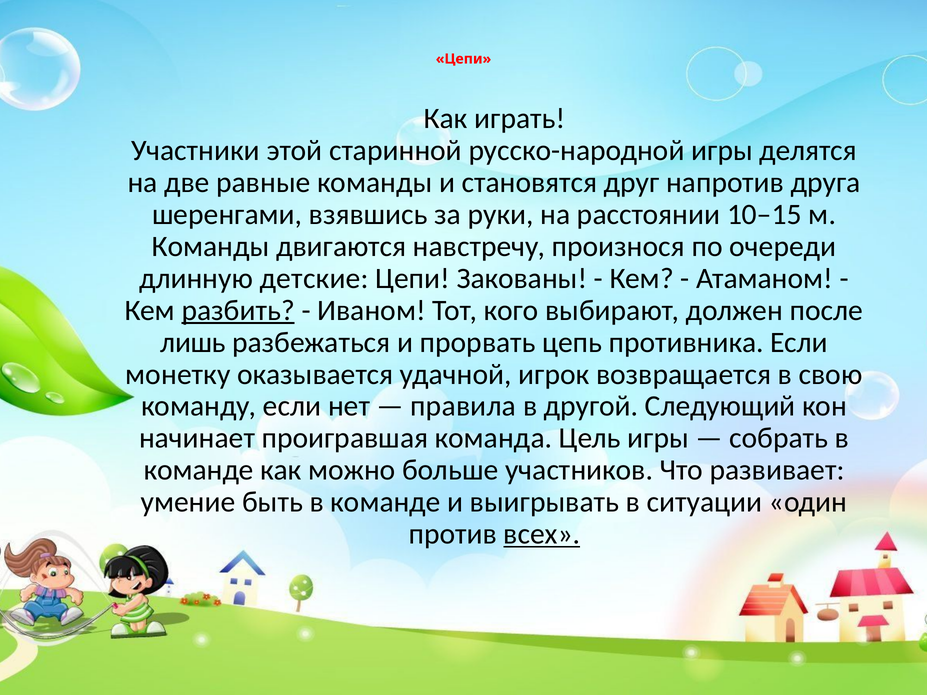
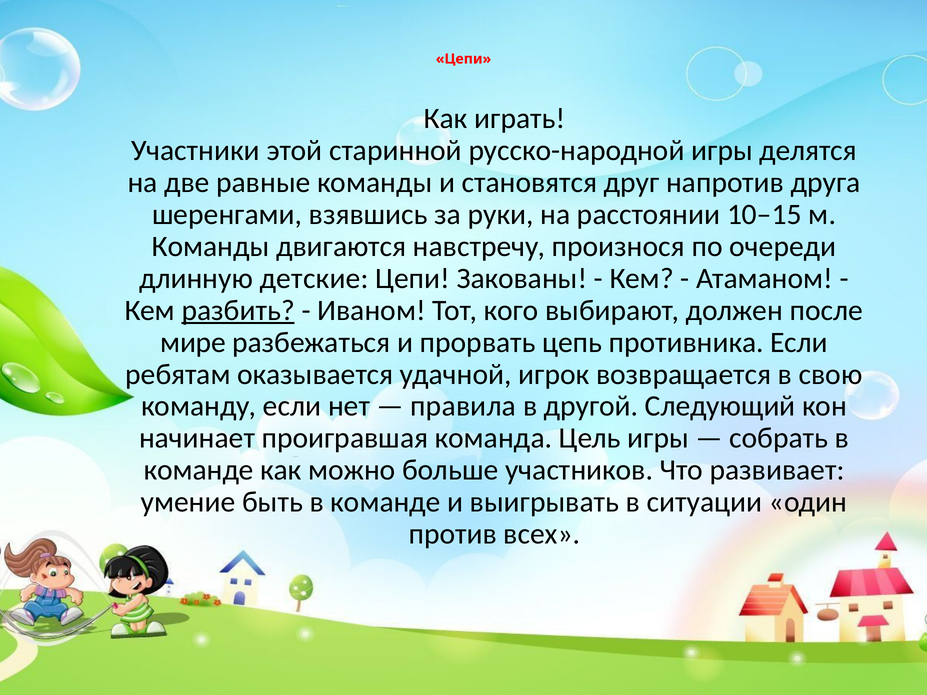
лишь: лишь -> мире
монетку: монетку -> ребятам
всех underline: present -> none
